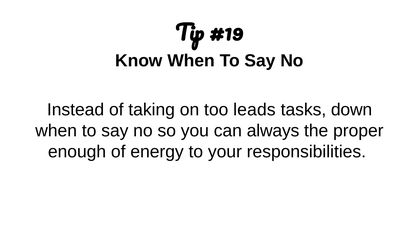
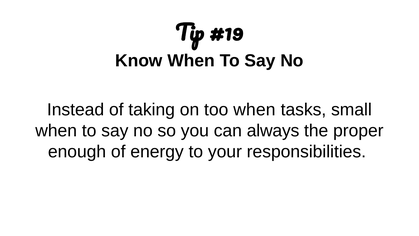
too leads: leads -> when
down: down -> small
